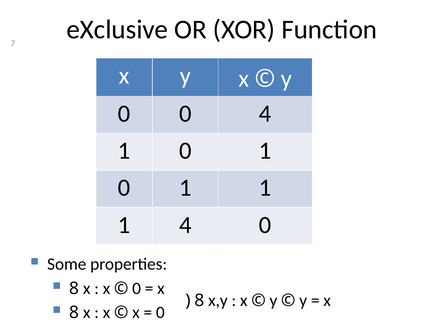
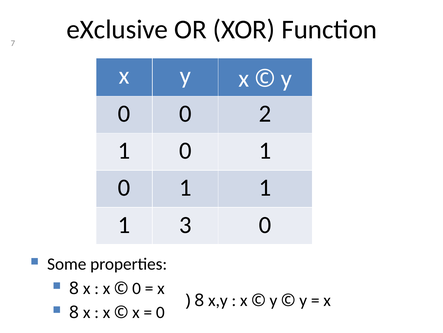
0 4: 4 -> 2
1 4: 4 -> 3
